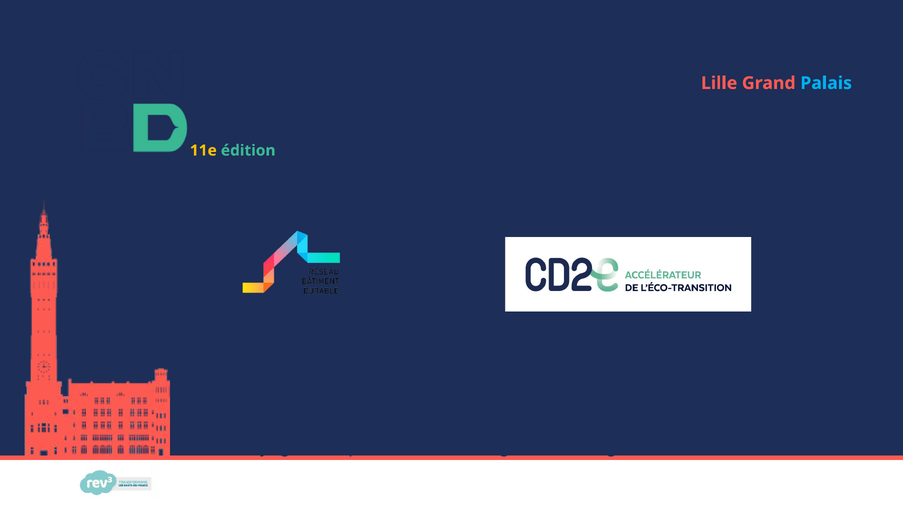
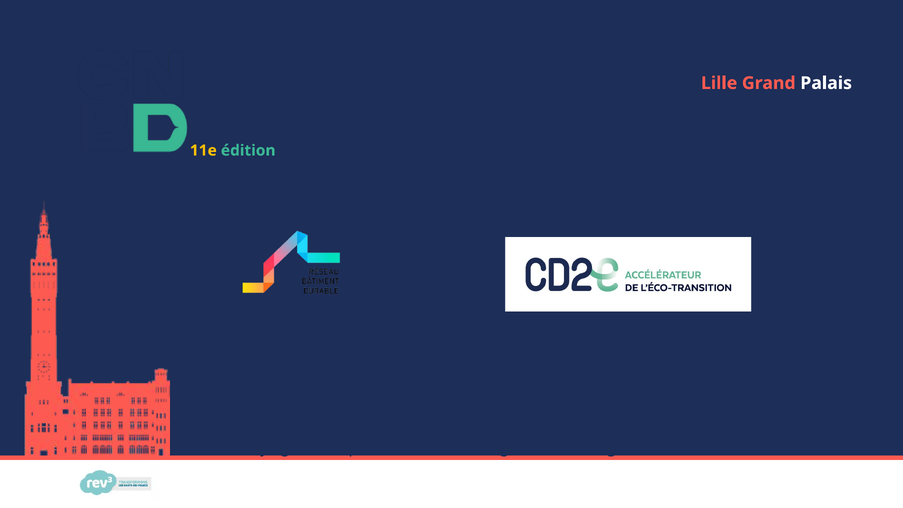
Palais colour: light blue -> white
